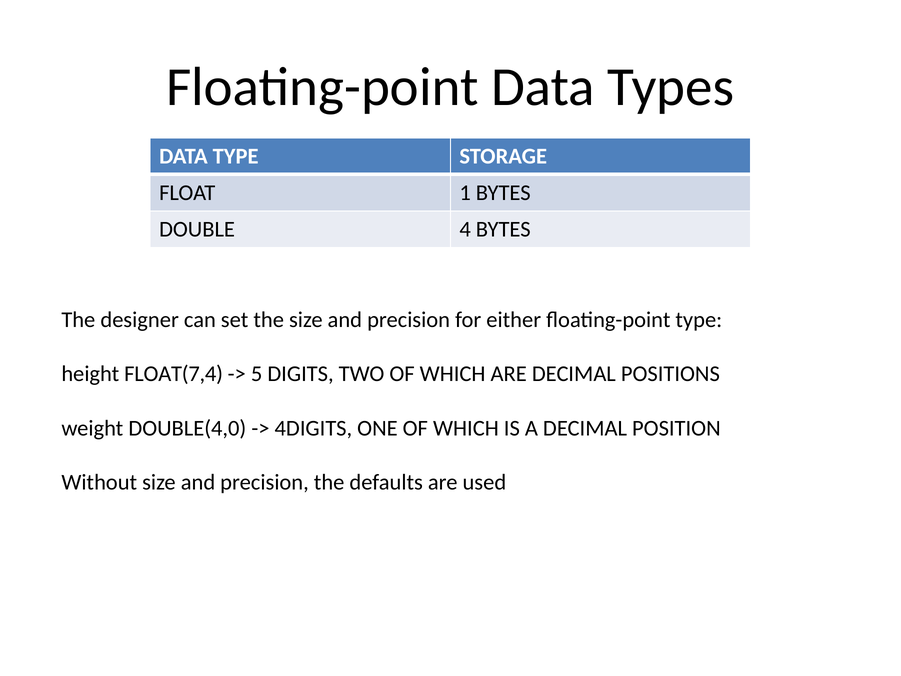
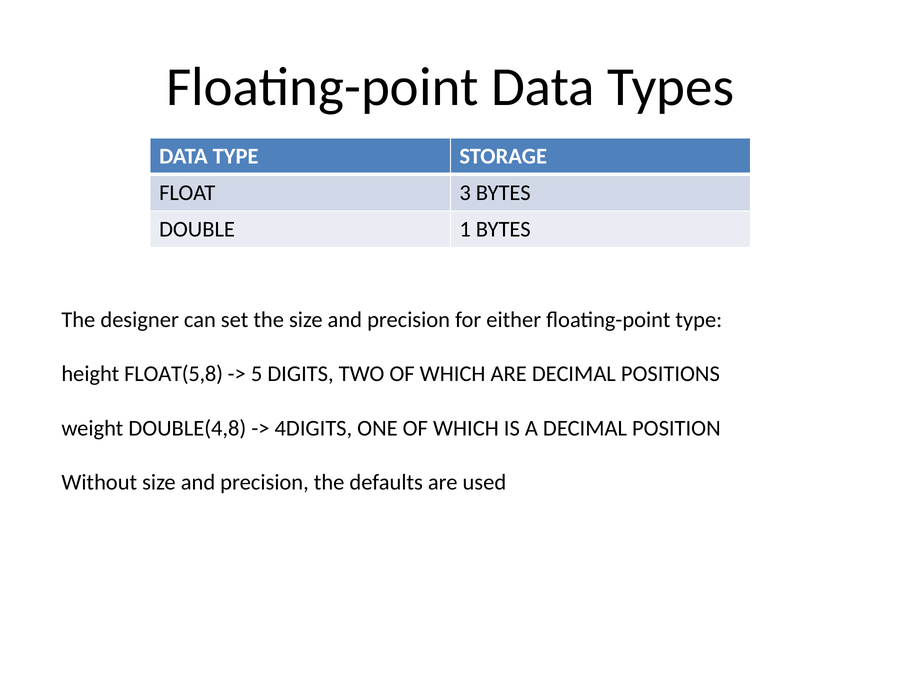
1: 1 -> 3
4: 4 -> 1
FLOAT(7,4: FLOAT(7,4 -> FLOAT(5,8
DOUBLE(4,0: DOUBLE(4,0 -> DOUBLE(4,8
